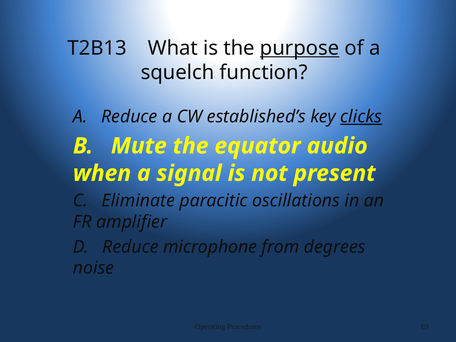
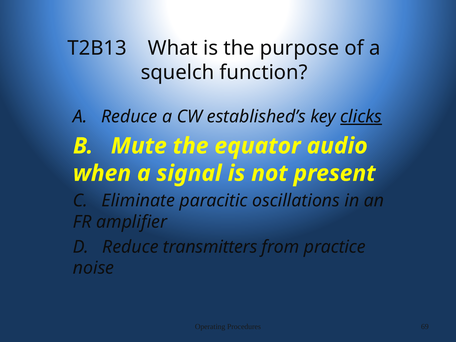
purpose underline: present -> none
microphone: microphone -> transmitters
degrees: degrees -> practice
